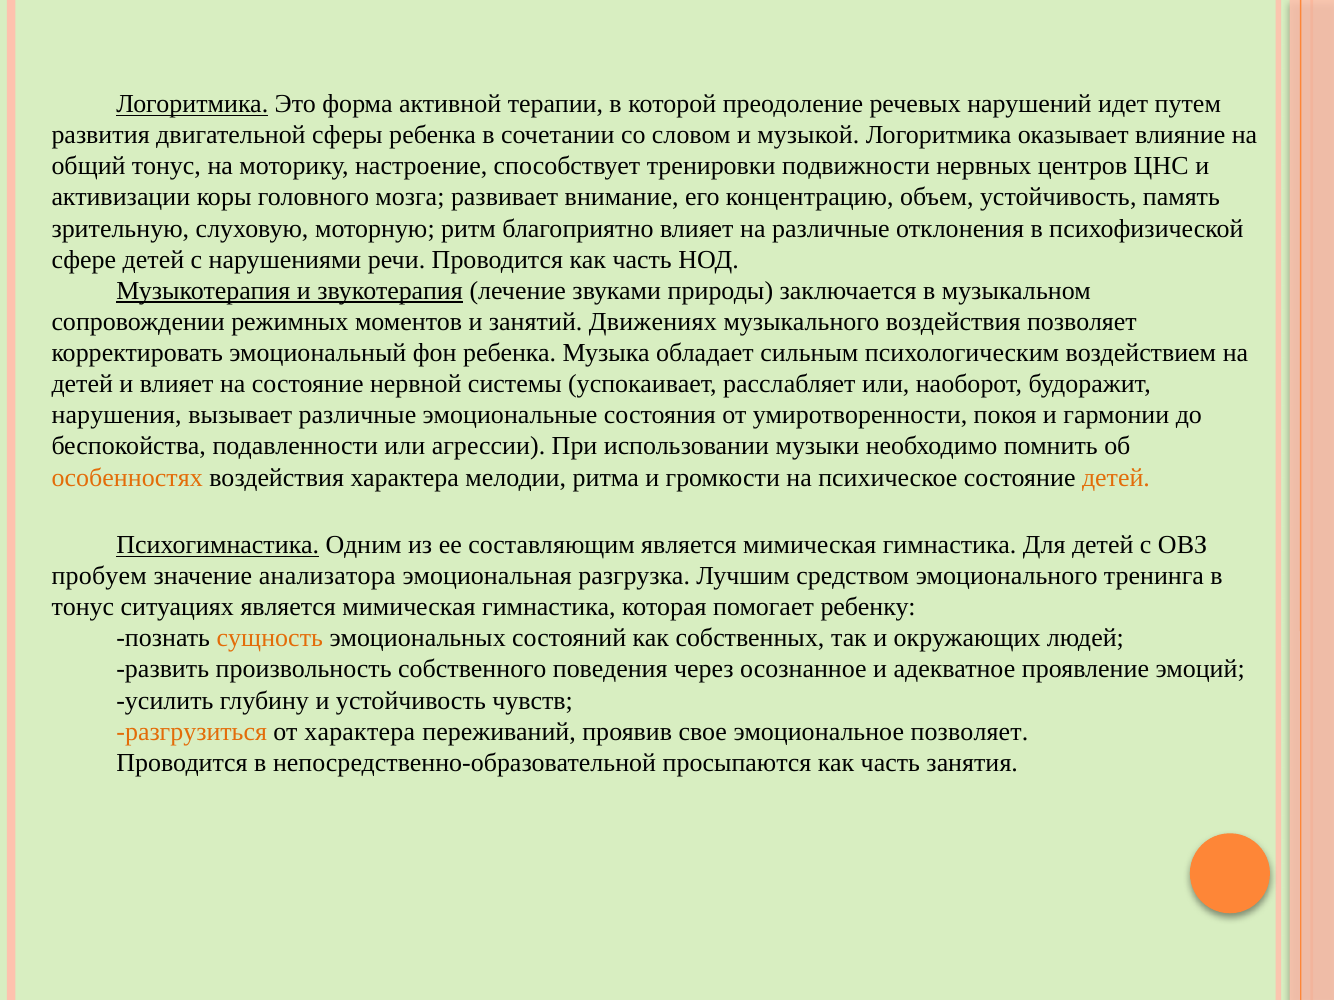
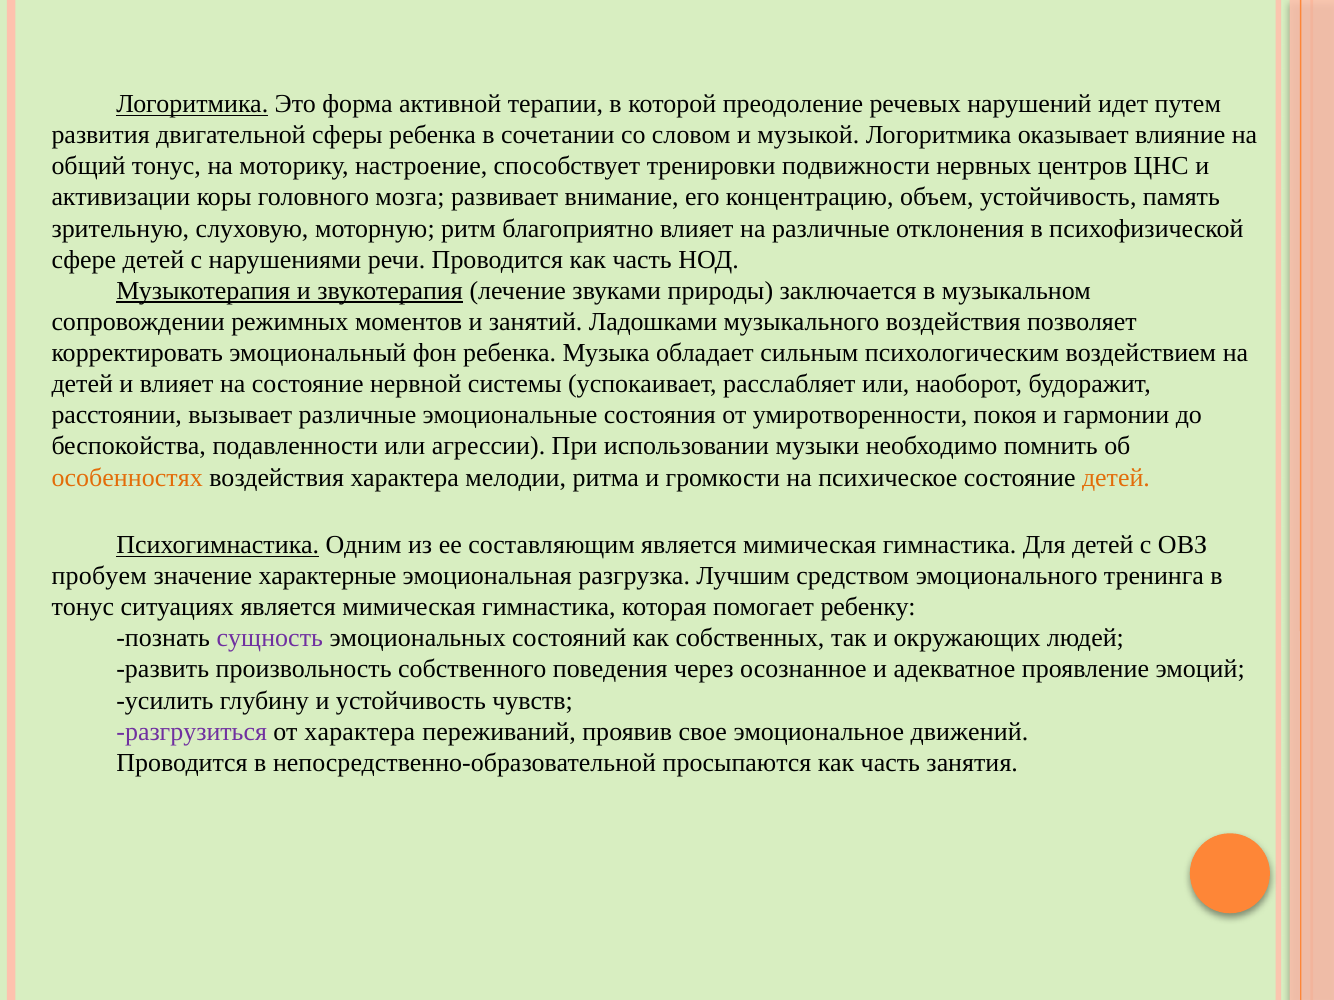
Движениях: Движениях -> Ладошками
нарушения: нарушения -> расстоянии
анализатора: анализатора -> характерные
сущность colour: orange -> purple
разгрузиться colour: orange -> purple
эмоциональное позволяет: позволяет -> движений
